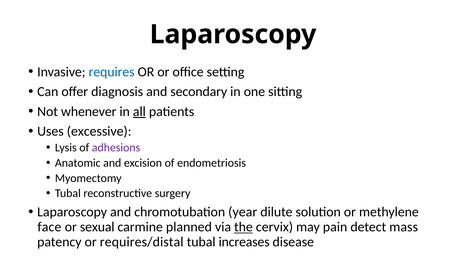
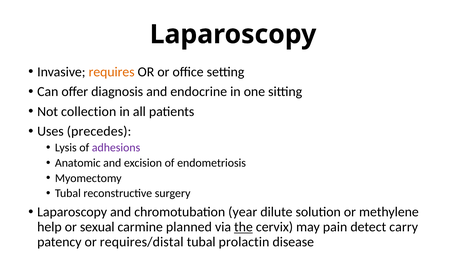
requires colour: blue -> orange
secondary: secondary -> endocrine
whenever: whenever -> collection
all underline: present -> none
excessive: excessive -> precedes
face: face -> help
mass: mass -> carry
increases: increases -> prolactin
